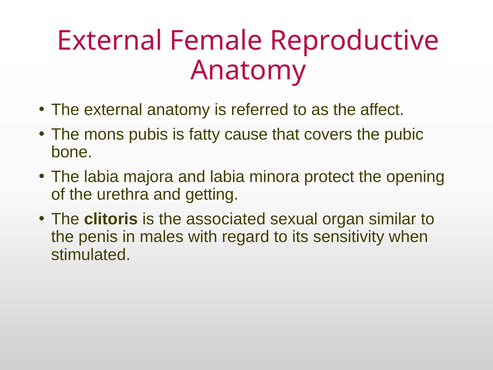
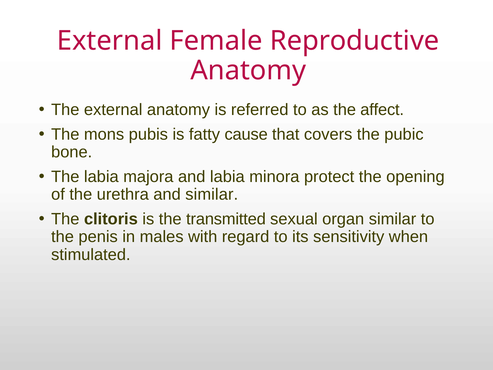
and getting: getting -> similar
associated: associated -> transmitted
